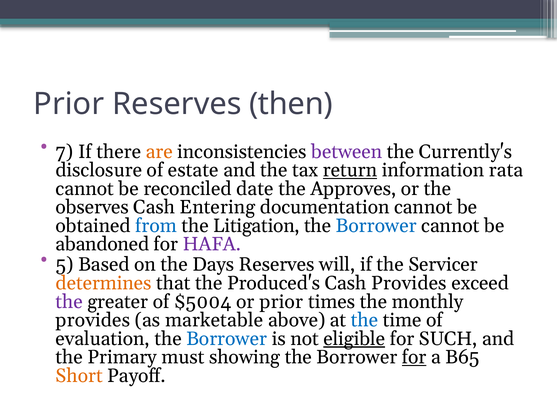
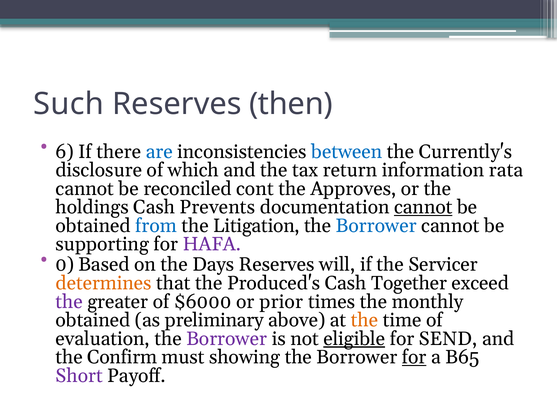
Prior at (69, 104): Prior -> Such
7: 7 -> 6
are colour: orange -> blue
between colour: purple -> blue
estate: estate -> which
return underline: present -> none
date: date -> cont
observes: observes -> holdings
Entering: Entering -> Prevents
cannot at (423, 208) underline: none -> present
abandoned: abandoned -> supporting
5: 5 -> 0
Cash Provides: Provides -> Together
$5004: $5004 -> $6000
provides at (93, 321): provides -> obtained
marketable: marketable -> preliminary
the at (365, 321) colour: blue -> orange
Borrower at (227, 339) colour: blue -> purple
SUCH: SUCH -> SEND
Primary: Primary -> Confirm
Short colour: orange -> purple
